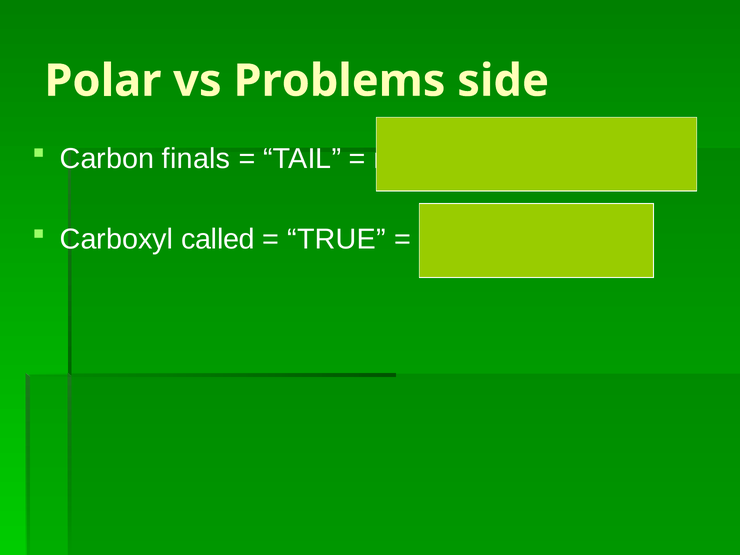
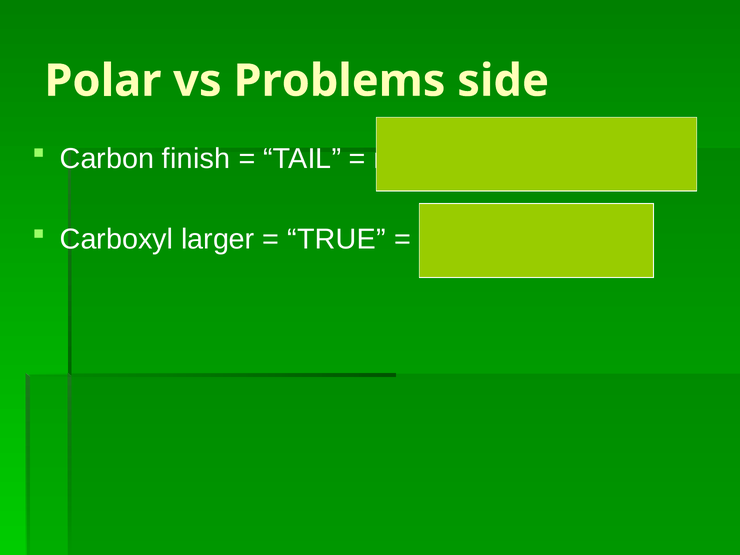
finals: finals -> finish
called: called -> larger
